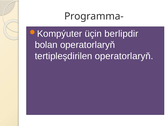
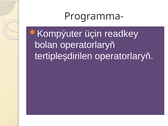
berlipdir: berlipdir -> readkey
